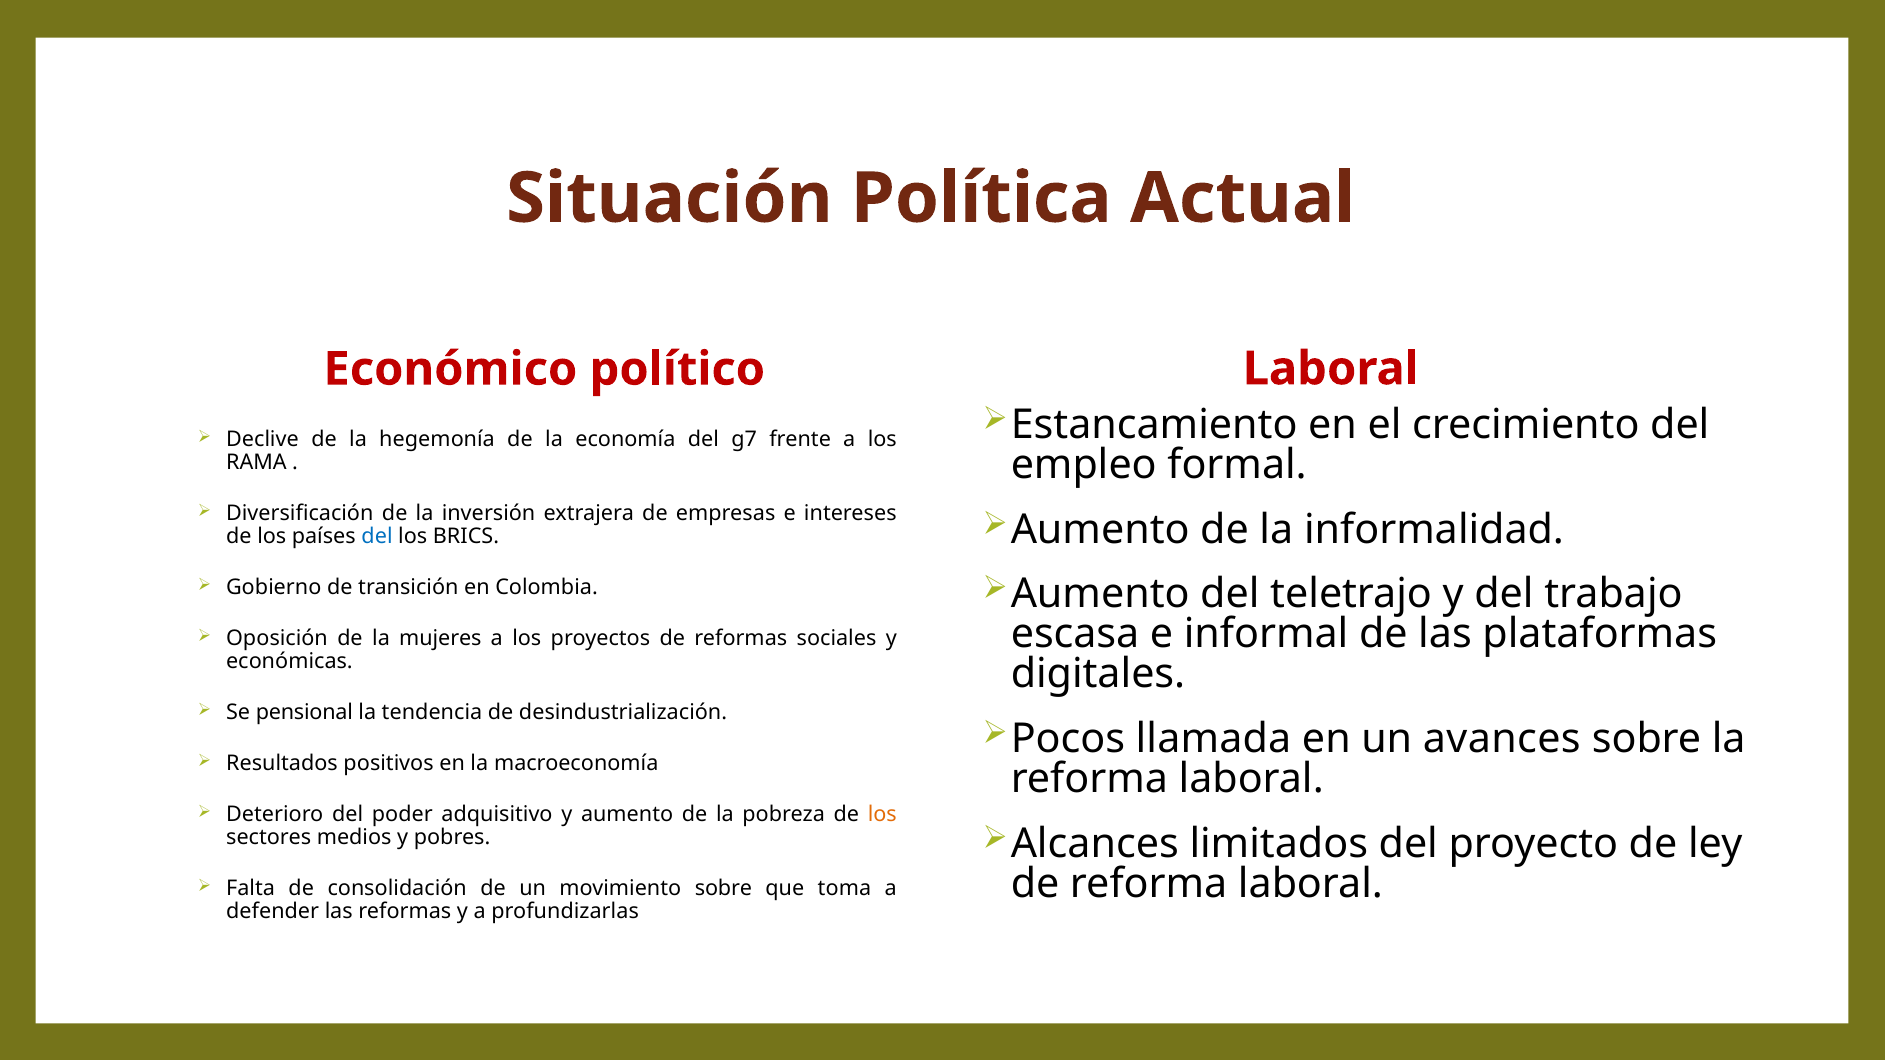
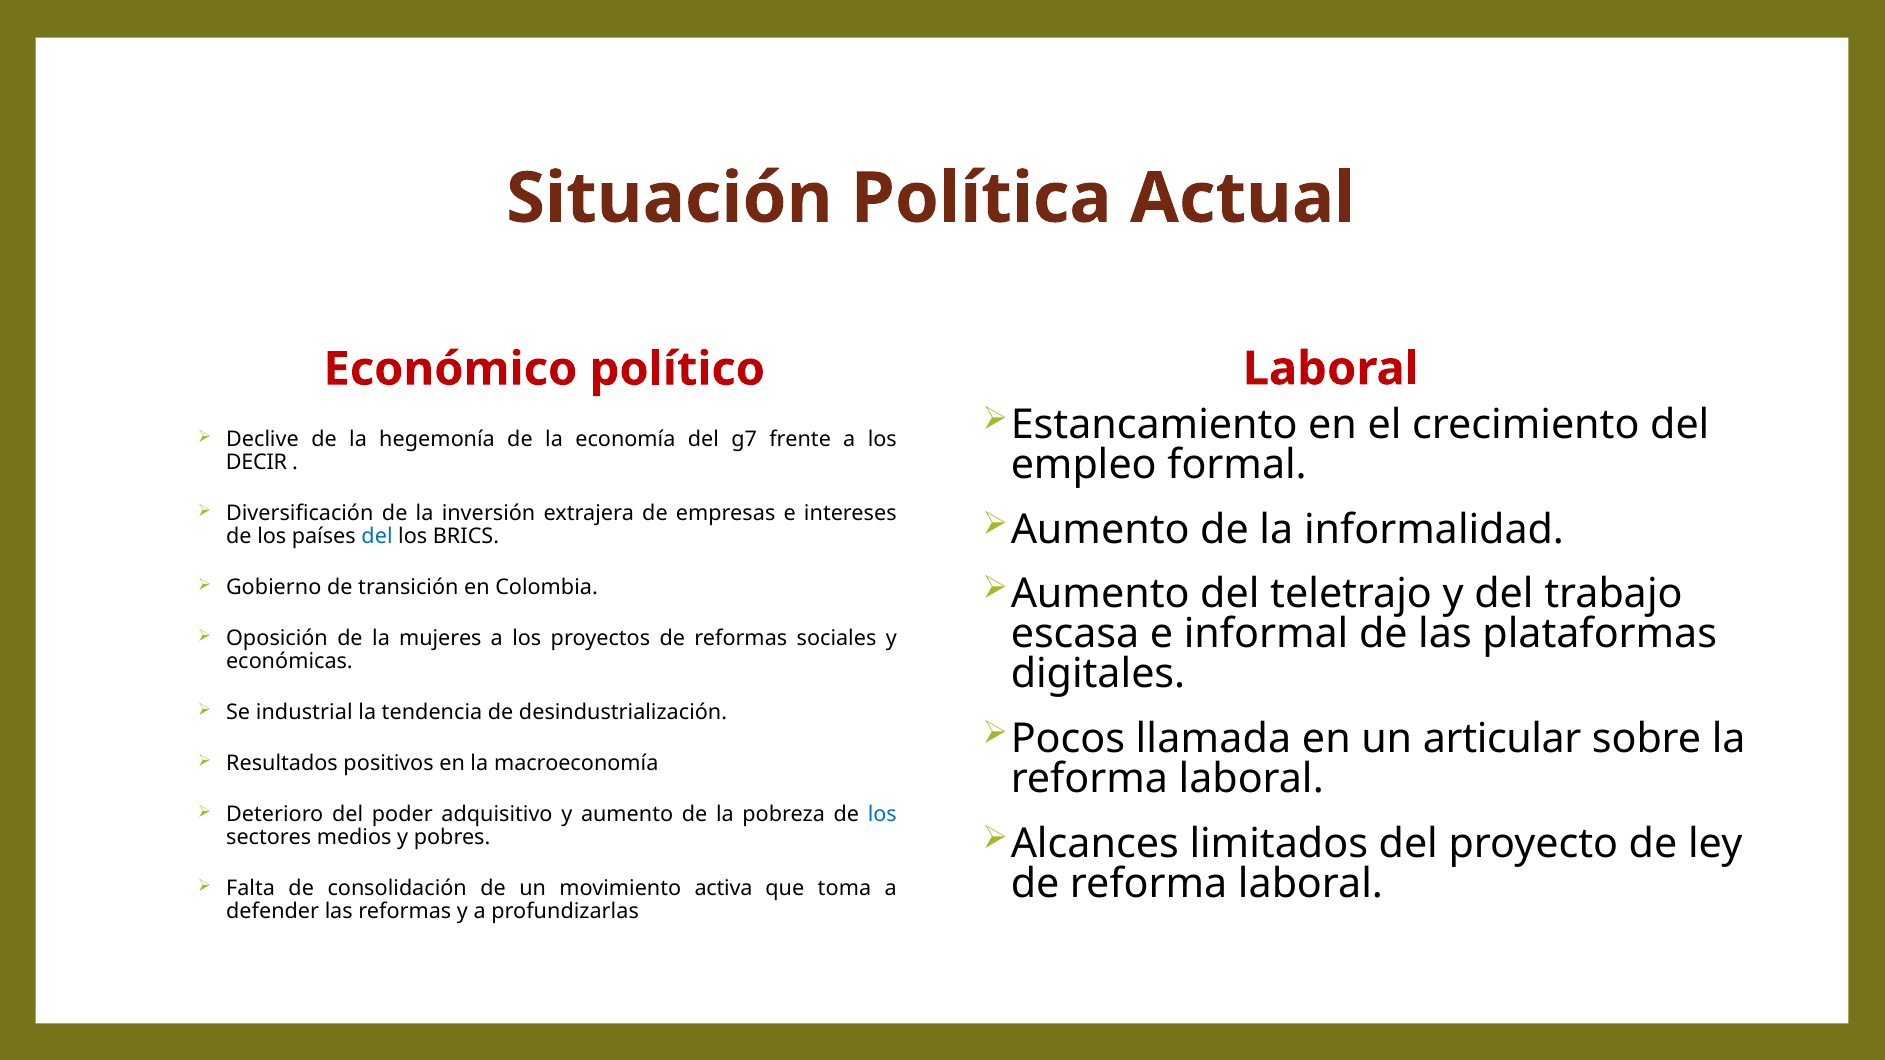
RAMA: RAMA -> DECIR
pensional: pensional -> industrial
avances: avances -> articular
los at (882, 814) colour: orange -> blue
movimiento sobre: sobre -> activa
